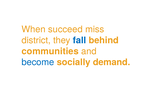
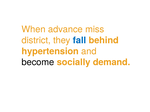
succeed: succeed -> advance
communities: communities -> hypertension
become colour: blue -> black
